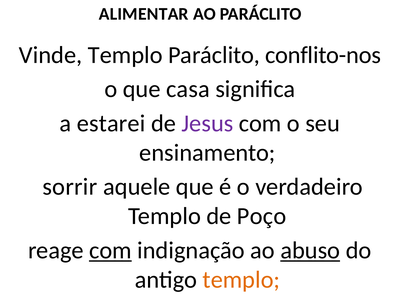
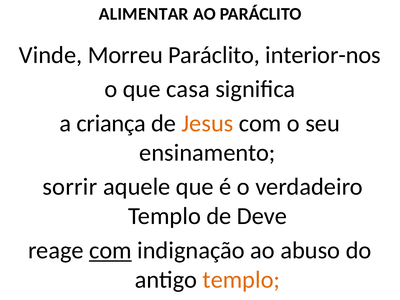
Vinde Templo: Templo -> Morreu
conflito-nos: conflito-nos -> interior-nos
estarei: estarei -> criança
Jesus colour: purple -> orange
Poço: Poço -> Deve
abuso underline: present -> none
